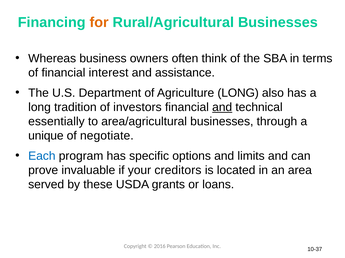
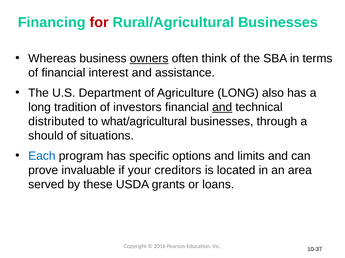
for colour: orange -> red
owners underline: none -> present
essentially: essentially -> distributed
area/agricultural: area/agricultural -> what/agricultural
unique: unique -> should
negotiate: negotiate -> situations
